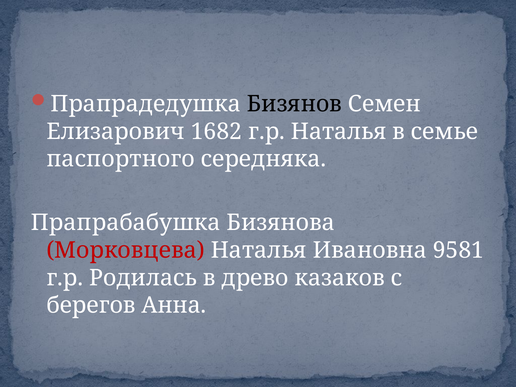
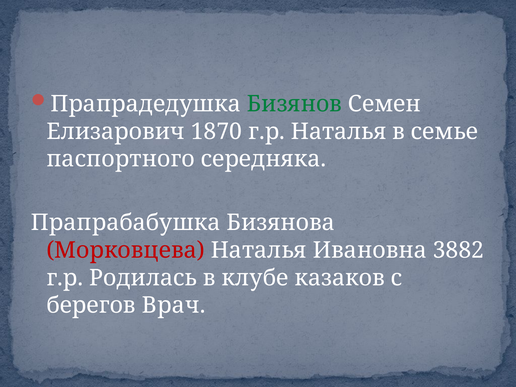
Бизянов colour: black -> green
1682: 1682 -> 1870
9581: 9581 -> 3882
древо: древо -> клубе
Анна: Анна -> Врач
